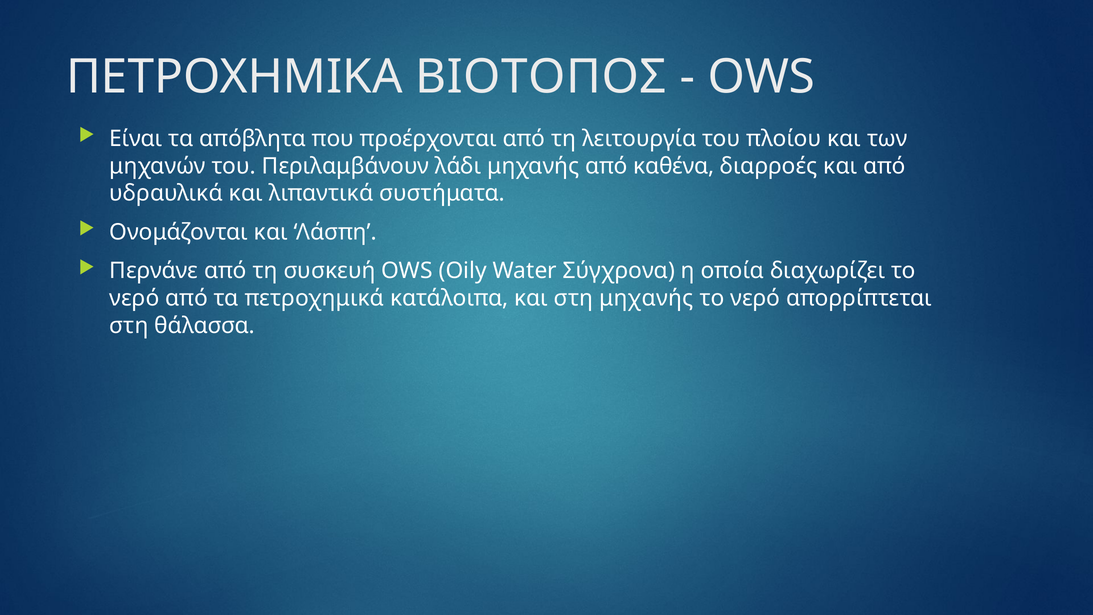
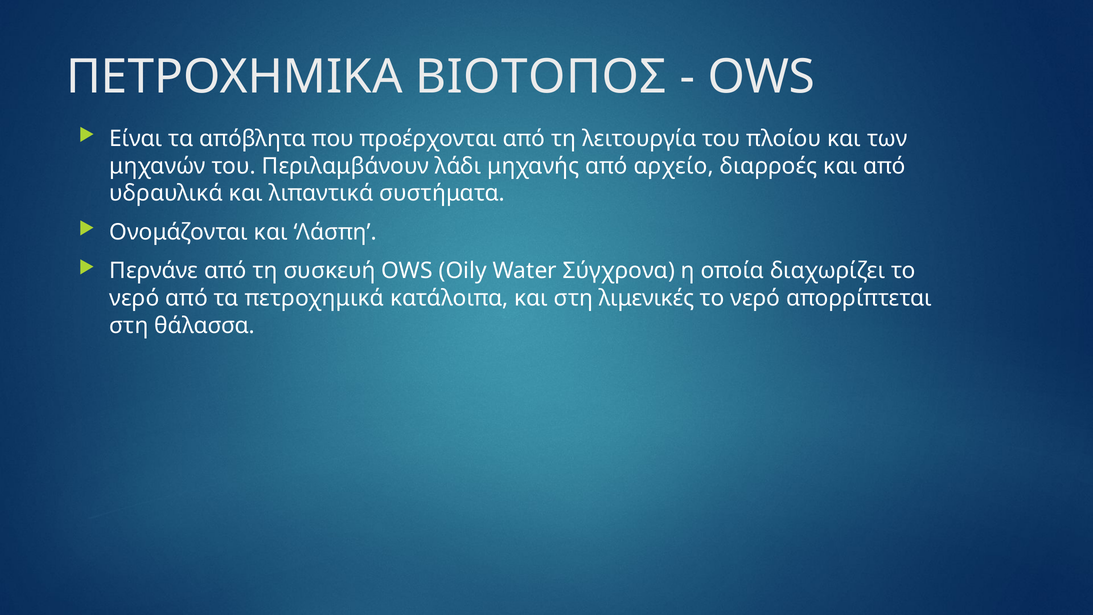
καθένα: καθένα -> αρχείο
στη μηχανής: μηχανής -> λιμενικές
